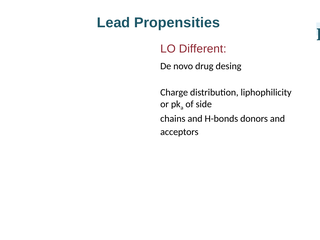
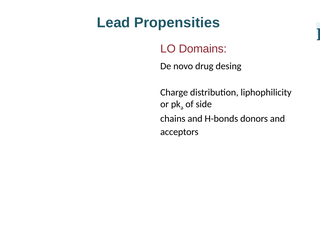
Different: Different -> Domains
